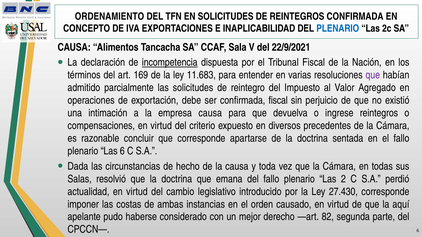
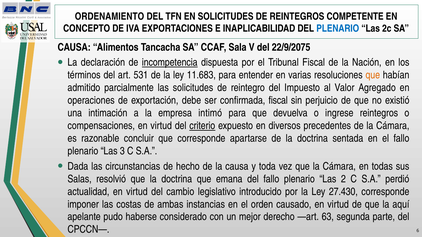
REINTEGROS CONFIRMADA: CONFIRMADA -> COMPETENTE
22/9/2021: 22/9/2021 -> 22/9/2075
169: 169 -> 531
que at (373, 75) colour: purple -> orange
empresa causa: causa -> intimó
criterio underline: none -> present
Las 6: 6 -> 3
82: 82 -> 63
